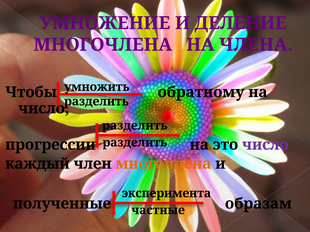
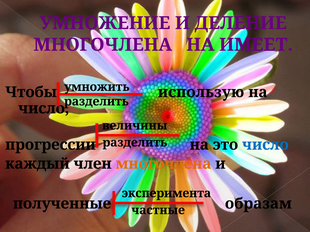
ЧЛЕНА: ЧЛЕНА -> ИМЕЕТ
обратному: обратному -> использую
разделить at (135, 126): разделить -> величины
число at (265, 145) colour: purple -> blue
